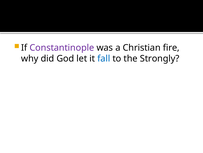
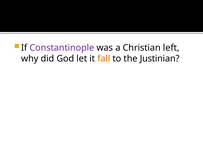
fire: fire -> left
fall colour: blue -> orange
Strongly: Strongly -> Justinian
